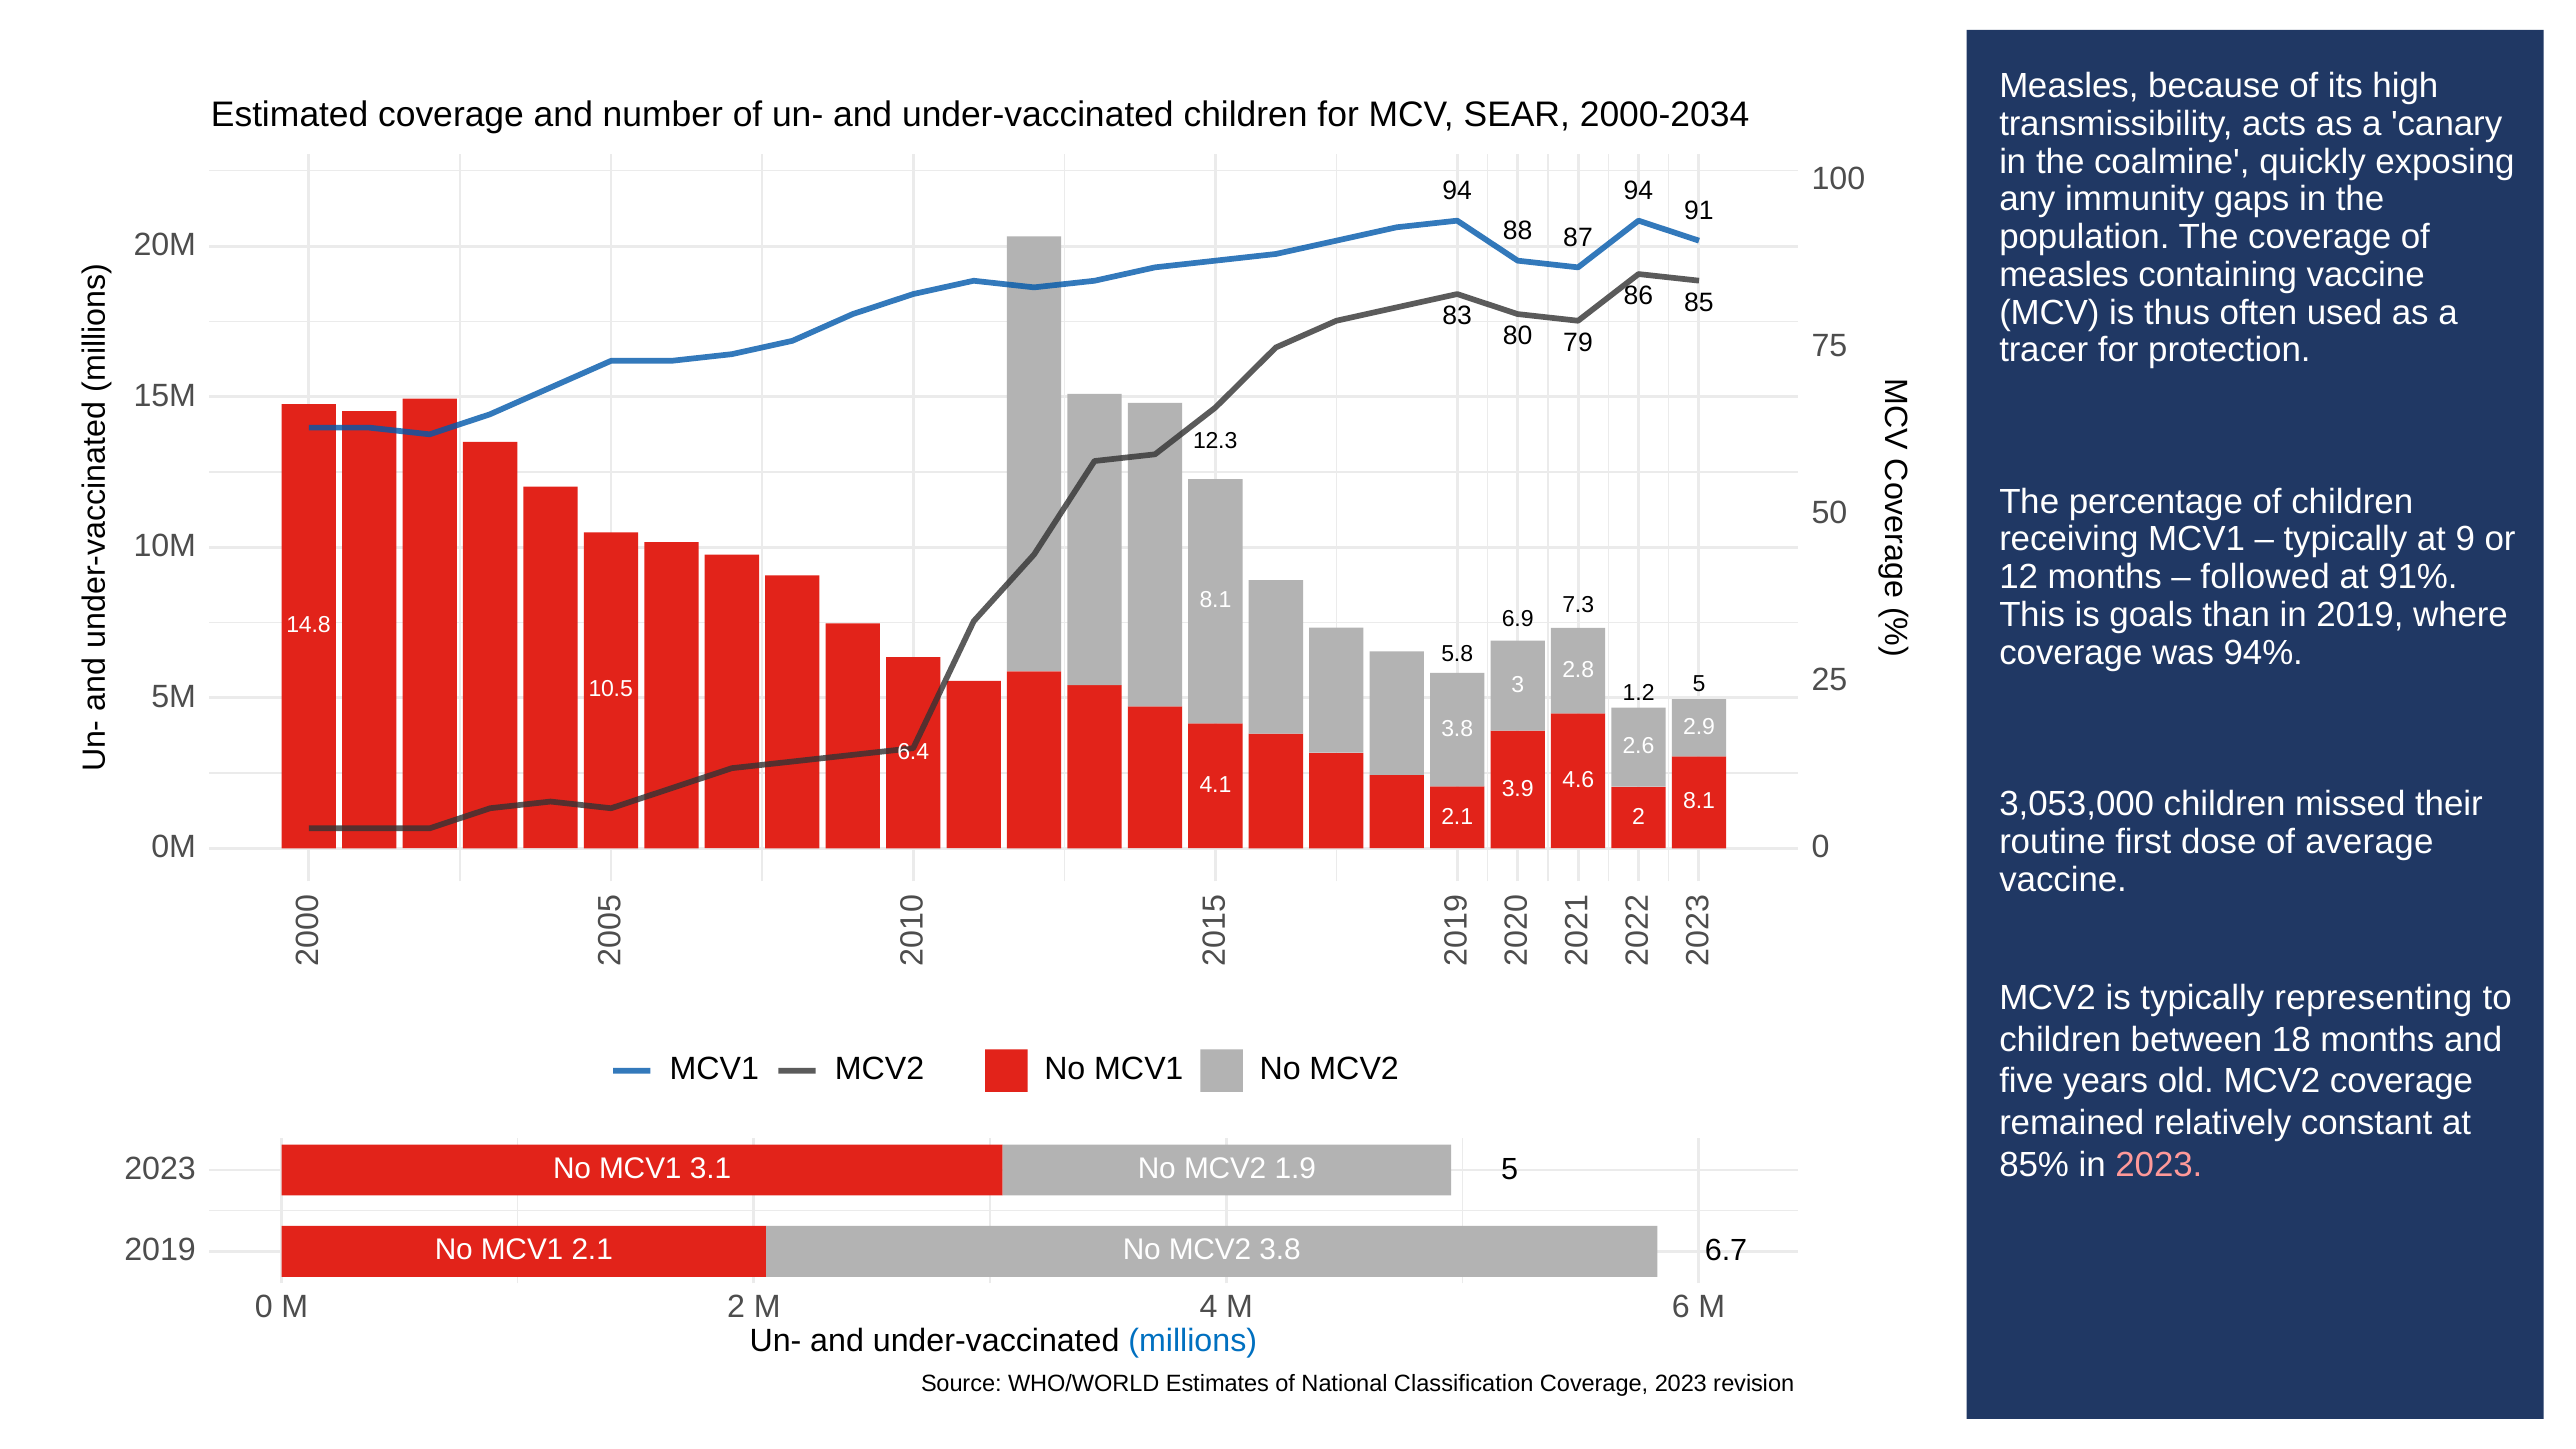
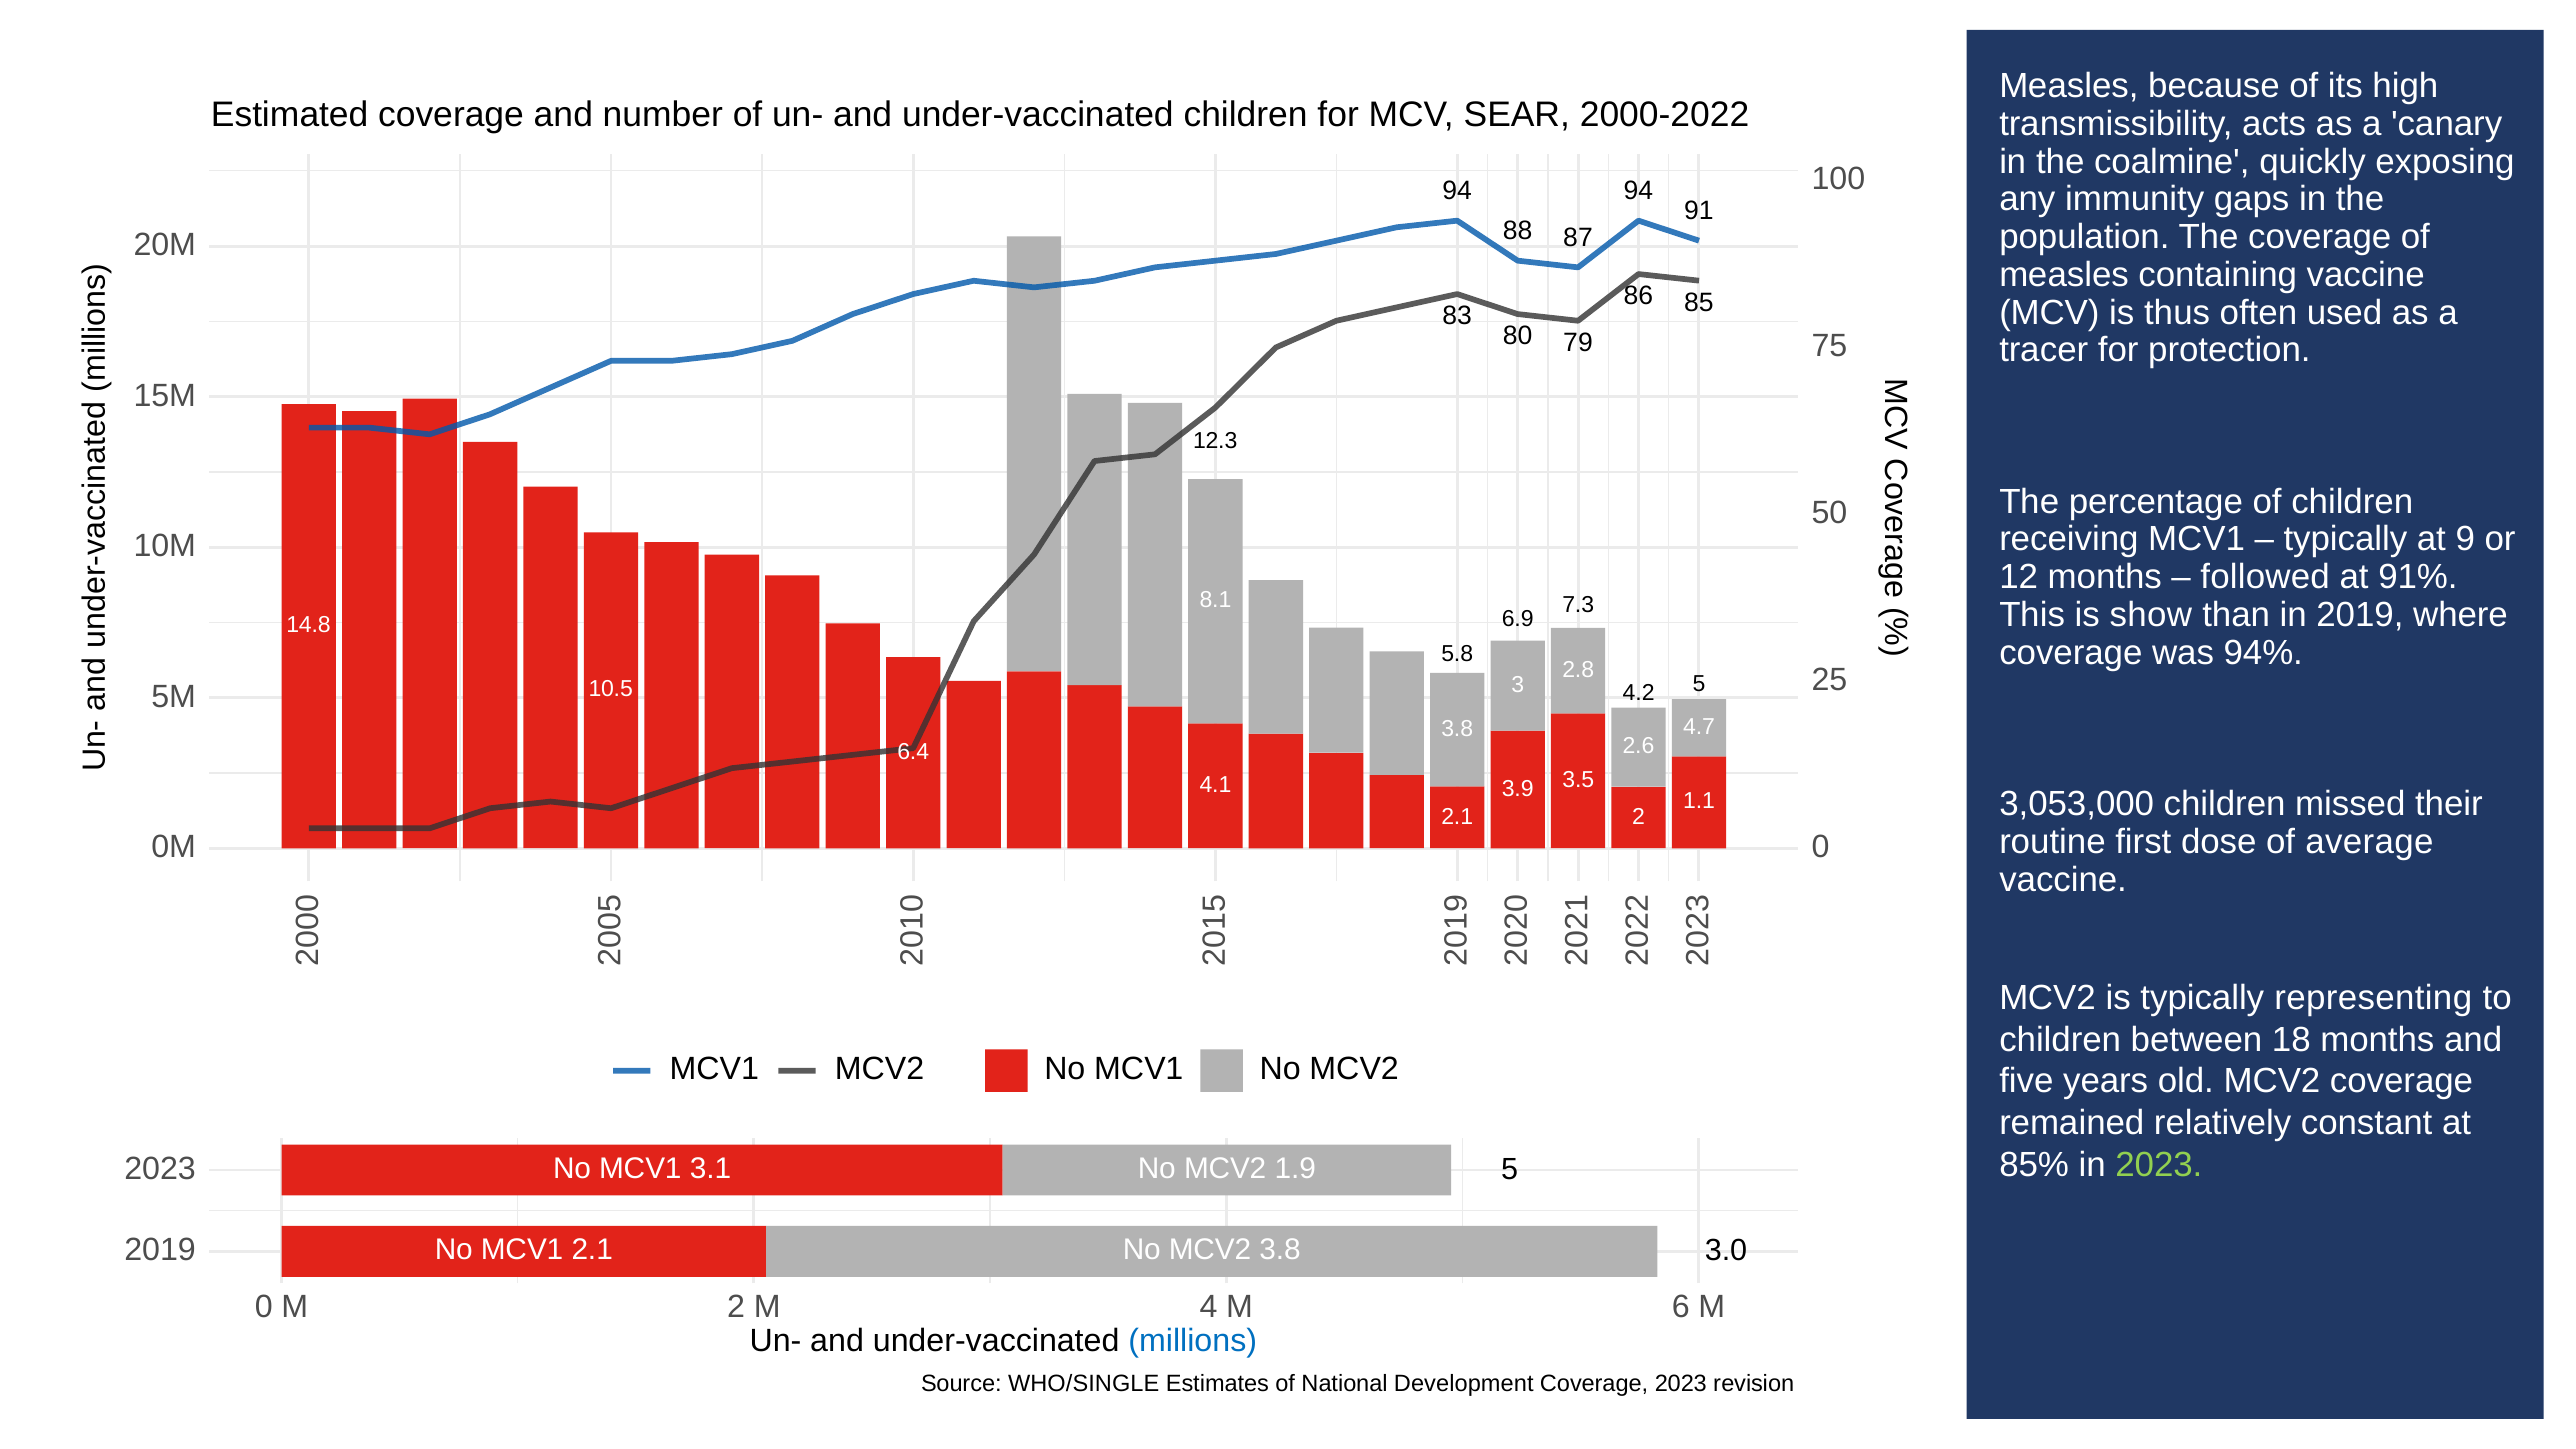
2000-2034: 2000-2034 -> 2000-2022
goals: goals -> show
1.2: 1.2 -> 4.2
2.9: 2.9 -> 4.7
4.6: 4.6 -> 3.5
8.1 at (1699, 801): 8.1 -> 1.1
2023 at (2159, 1165) colour: pink -> light green
6.7: 6.7 -> 3.0
WHO/WORLD: WHO/WORLD -> WHO/SINGLE
Classification: Classification -> Development
